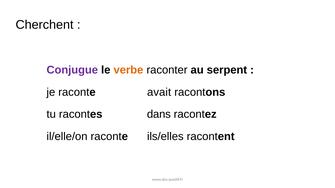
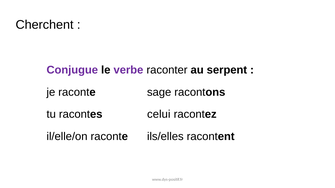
verbe colour: orange -> purple
avait: avait -> sage
dans: dans -> celui
